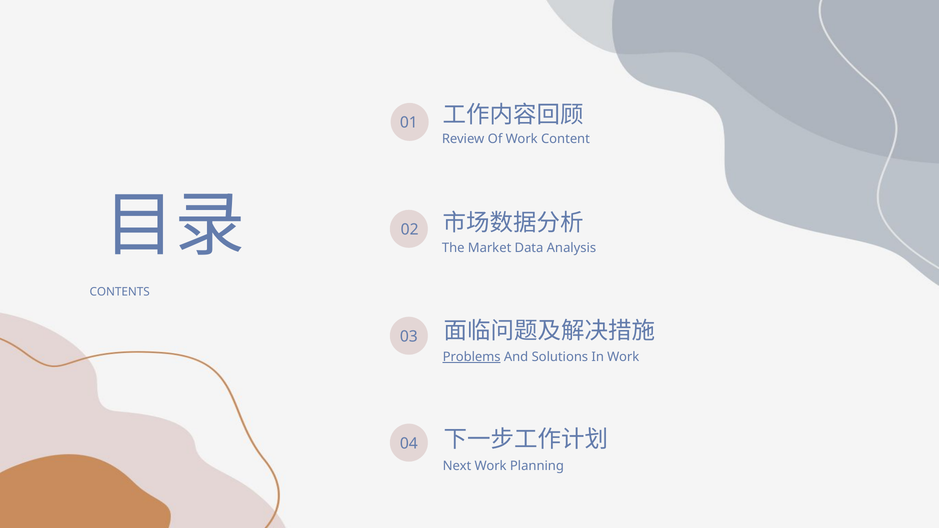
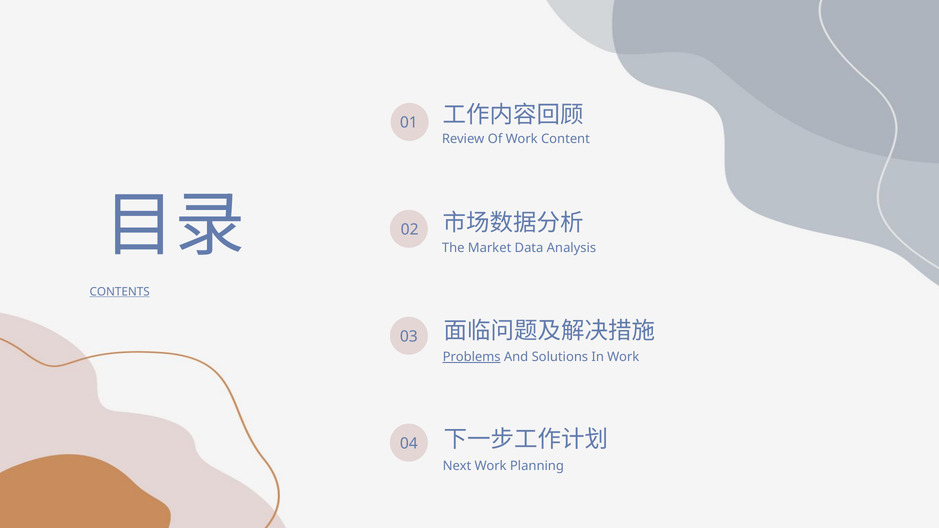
CONTENTS underline: none -> present
